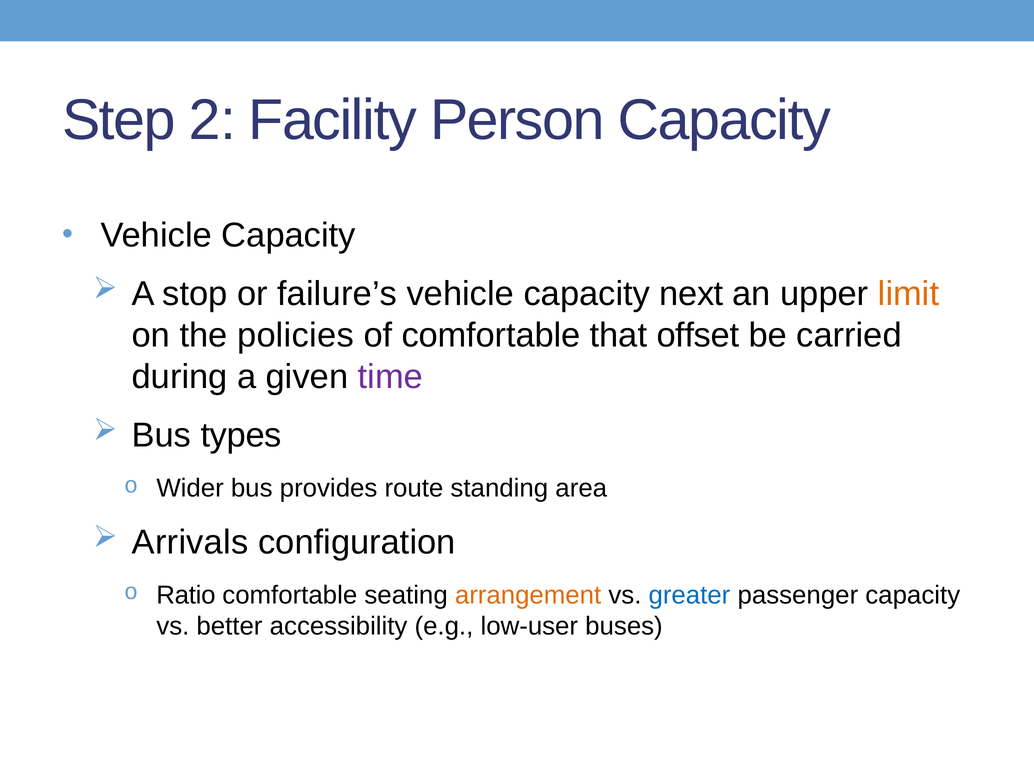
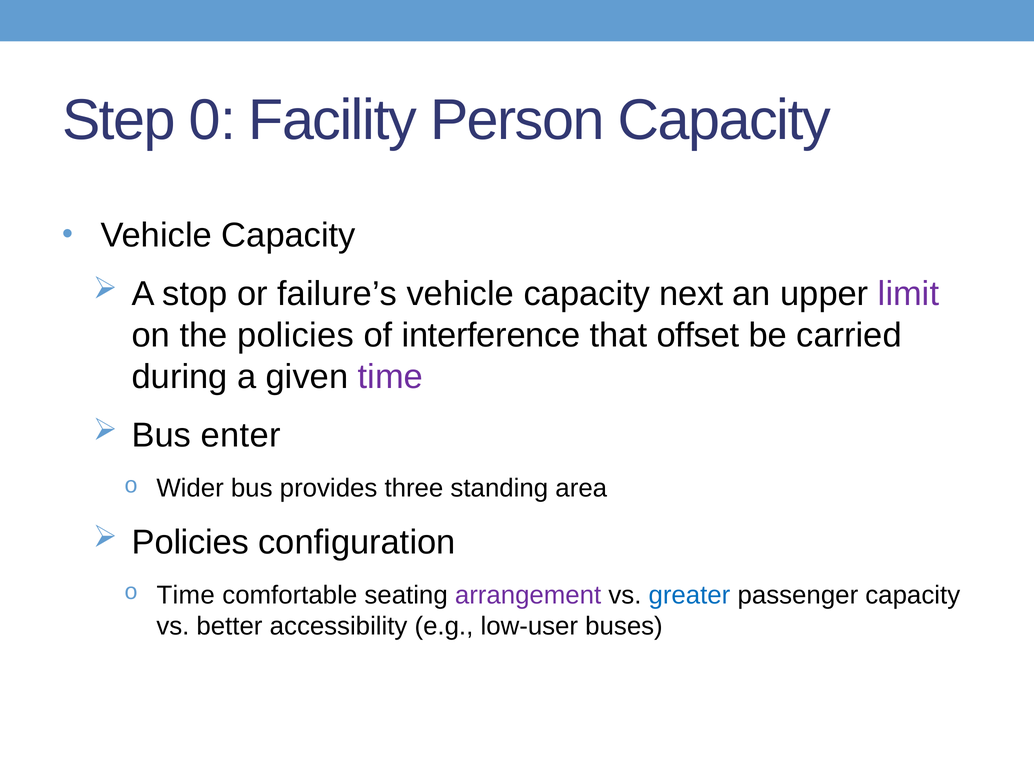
2: 2 -> 0
limit colour: orange -> purple
of comfortable: comfortable -> interference
types: types -> enter
route: route -> three
Arrivals at (190, 542): Arrivals -> Policies
Ratio at (186, 595): Ratio -> Time
arrangement colour: orange -> purple
